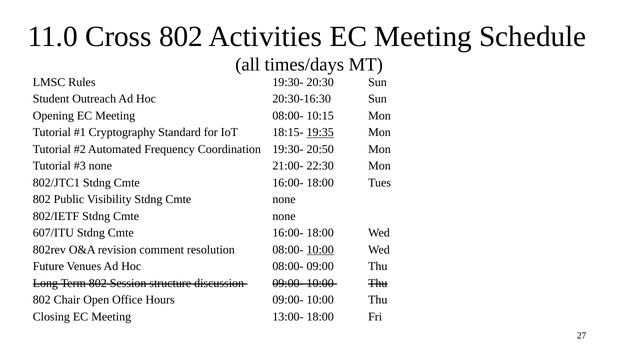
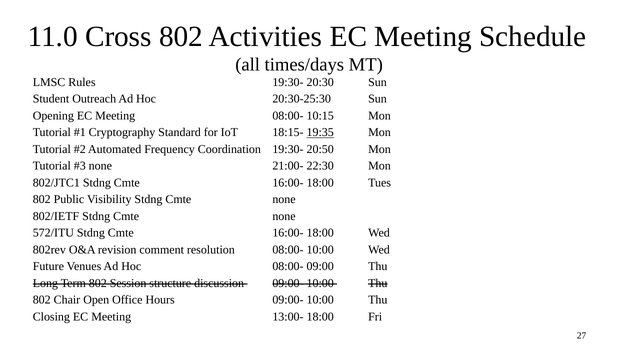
20:30-16:30: 20:30-16:30 -> 20:30-25:30
607/ITU: 607/ITU -> 572/ITU
10:00 at (320, 250) underline: present -> none
